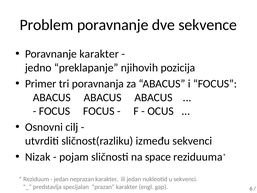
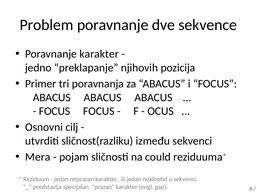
Nizak: Nizak -> Mera
space: space -> could
